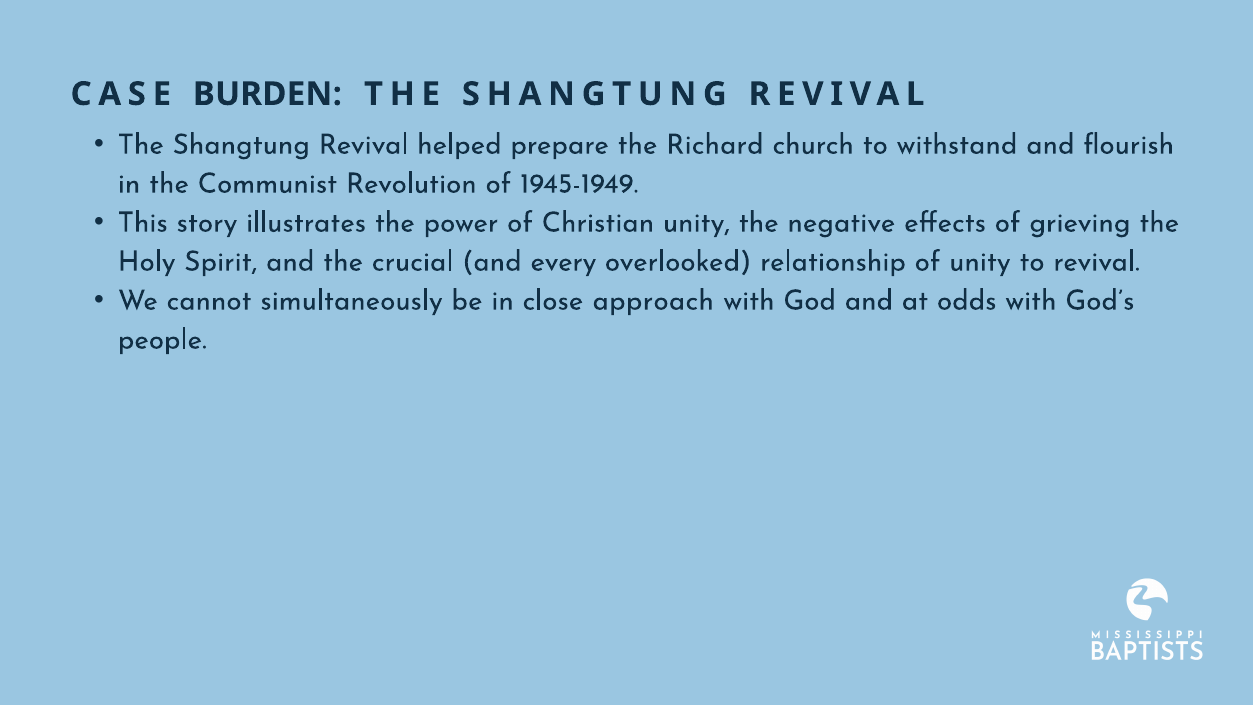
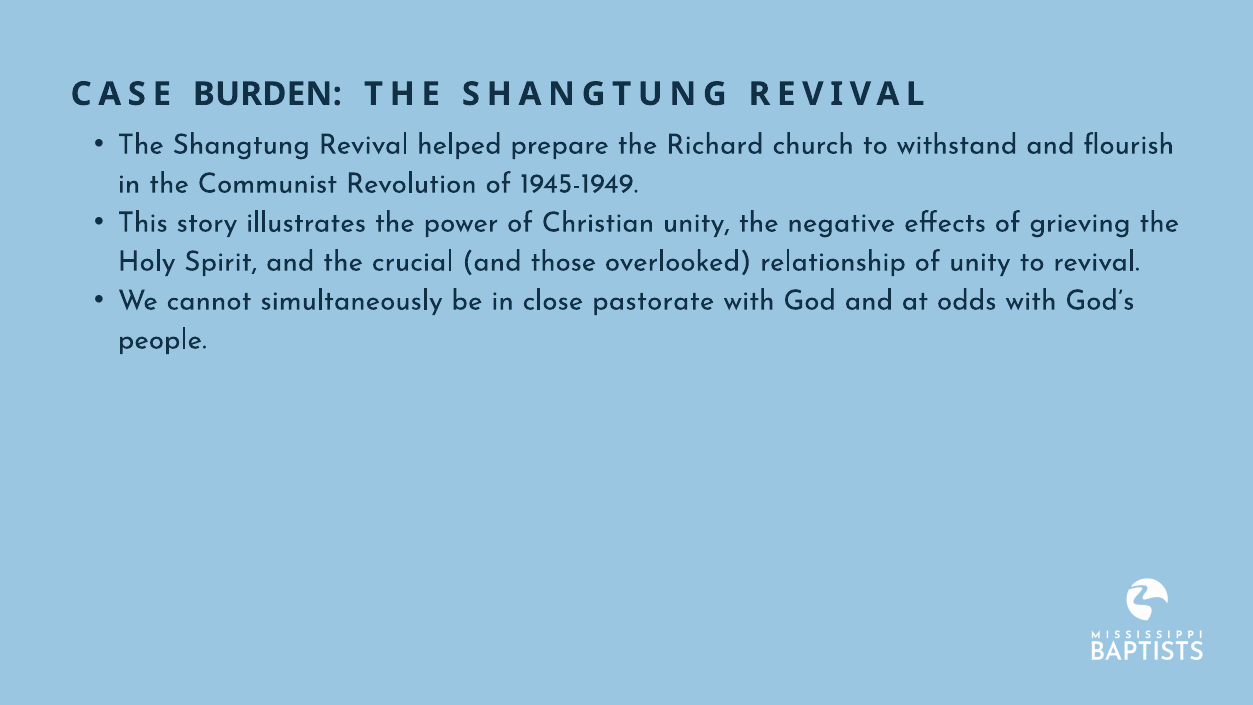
every: every -> those
approach: approach -> pastorate
